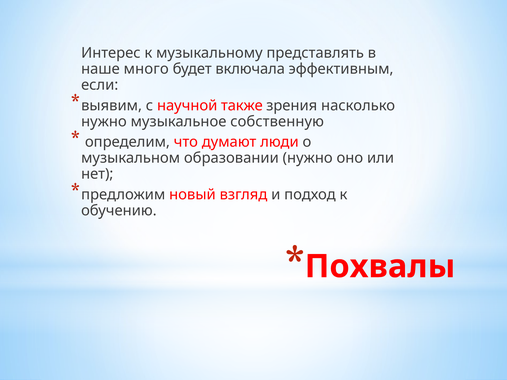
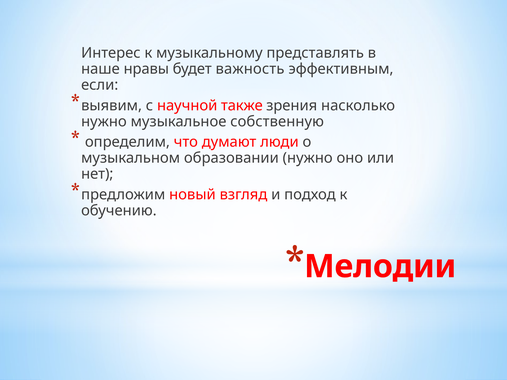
много: много -> нравы
включала: включала -> важность
Похвалы: Похвалы -> Мелодии
